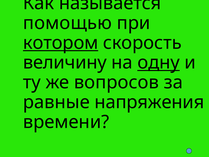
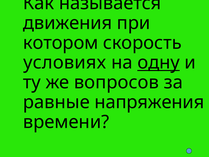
помощью: помощью -> движения
котором underline: present -> none
величину: величину -> условиях
